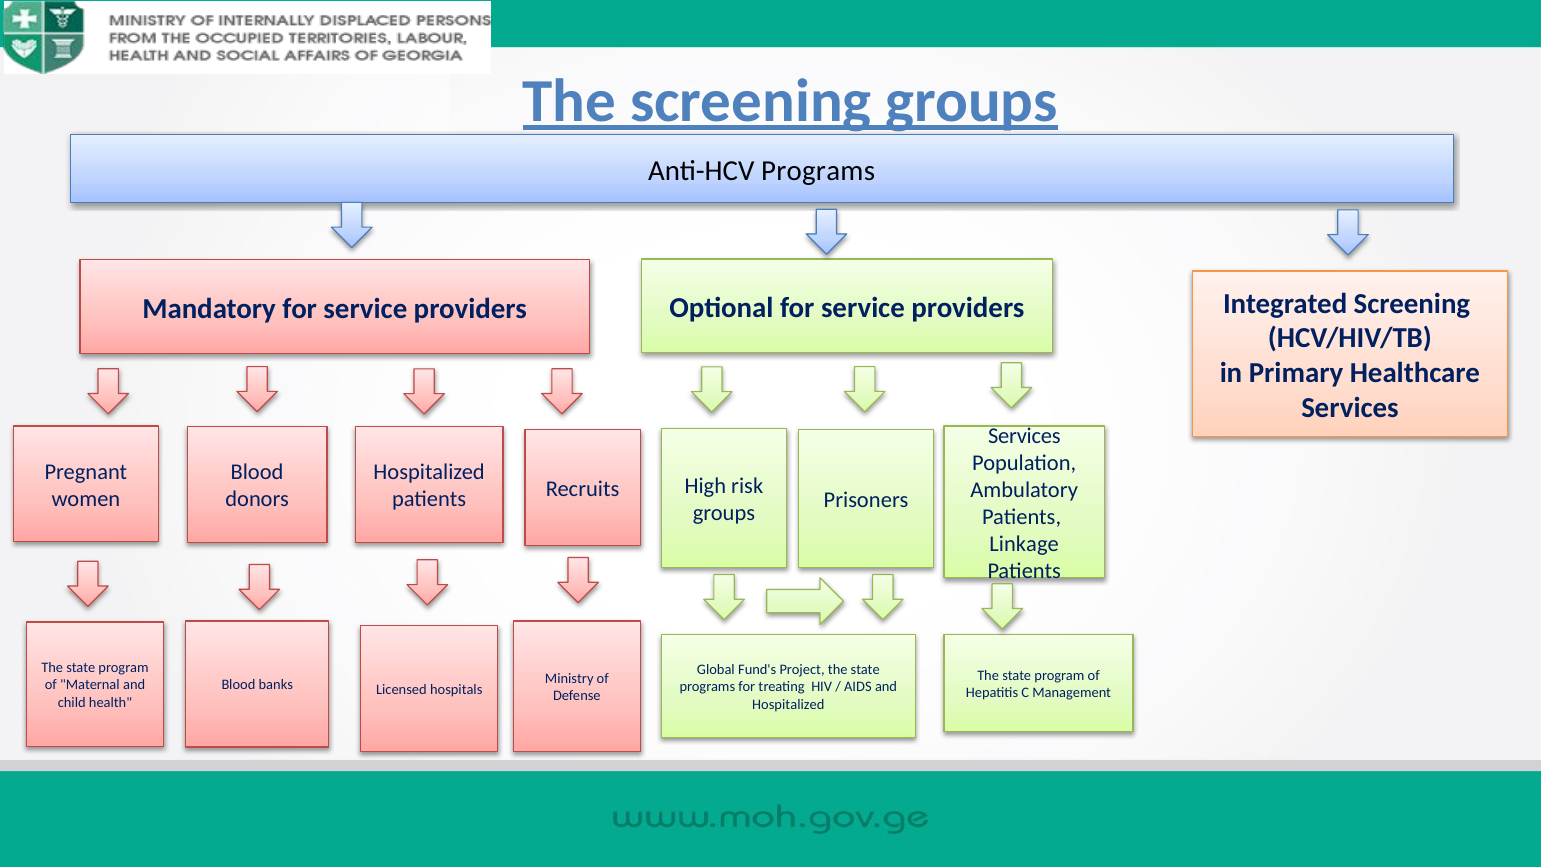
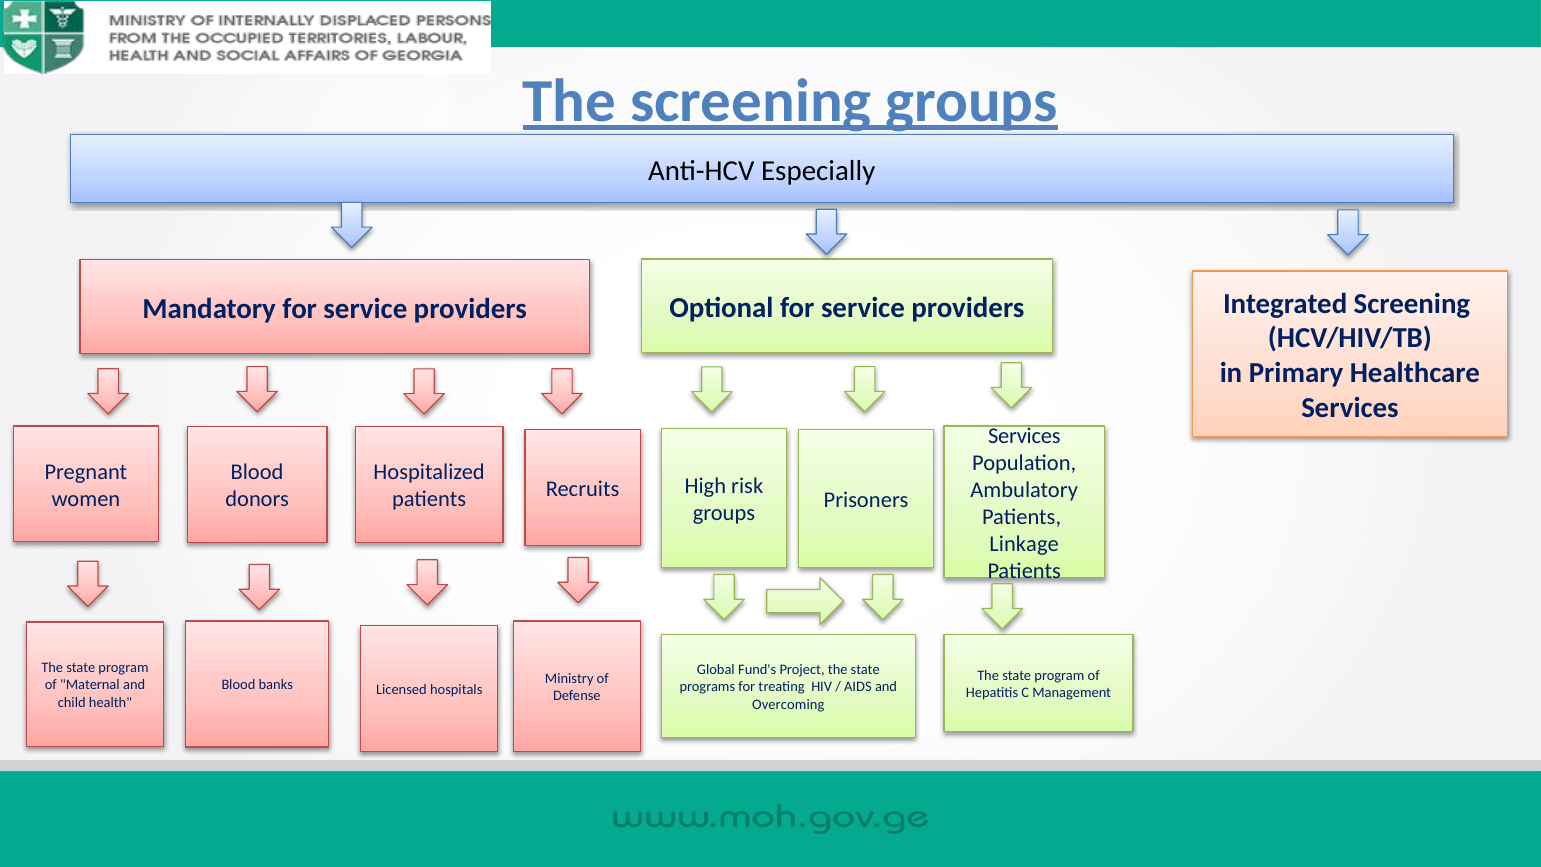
Anti-HCV Programs: Programs -> Especially
Hospitalized at (788, 704): Hospitalized -> Overcoming
